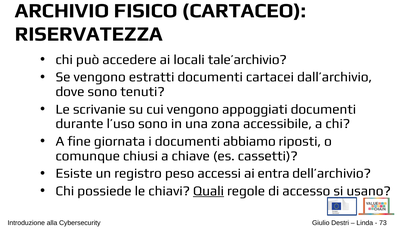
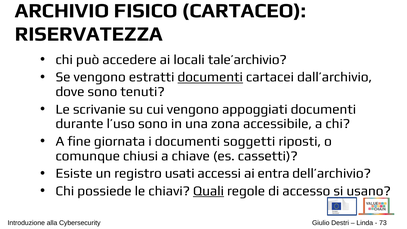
documenti at (210, 77) underline: none -> present
abbiamo: abbiamo -> soggetti
peso: peso -> usati
